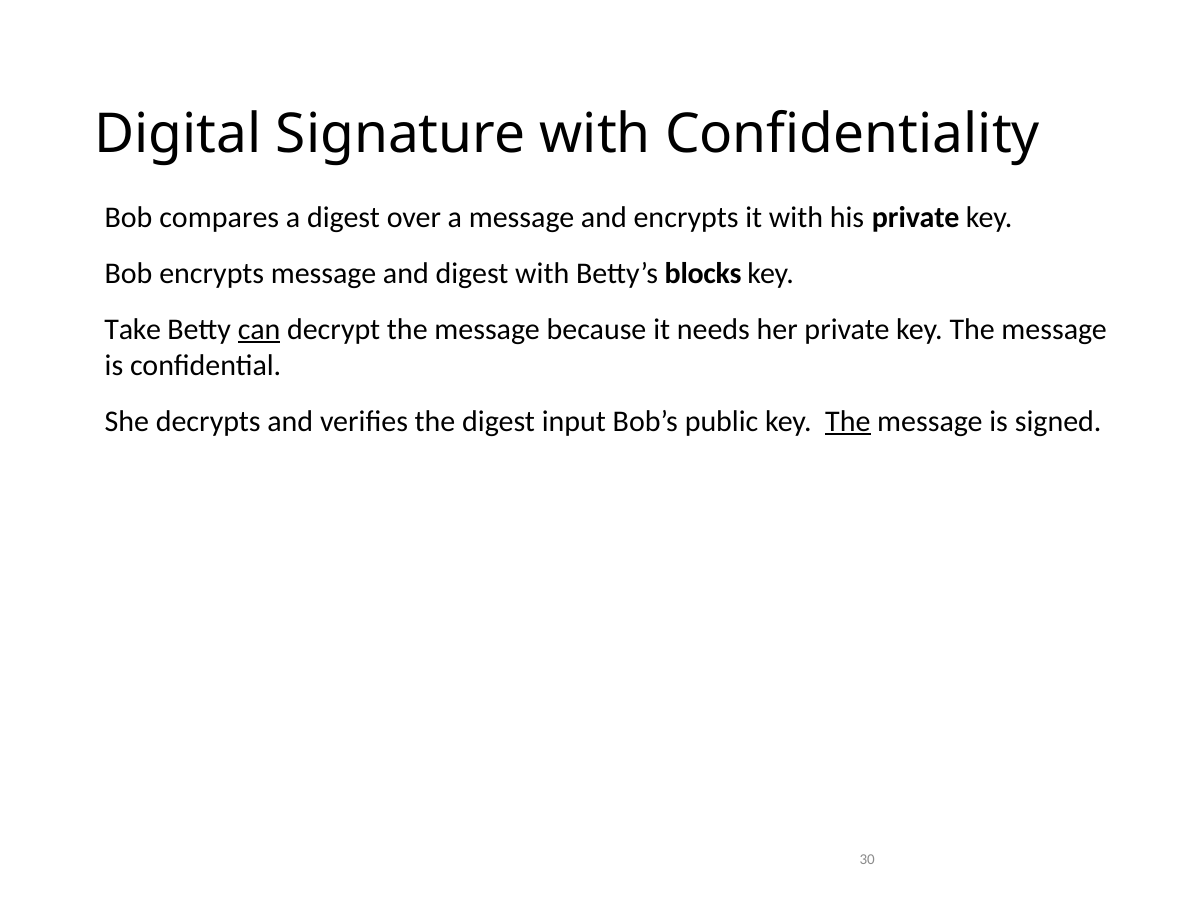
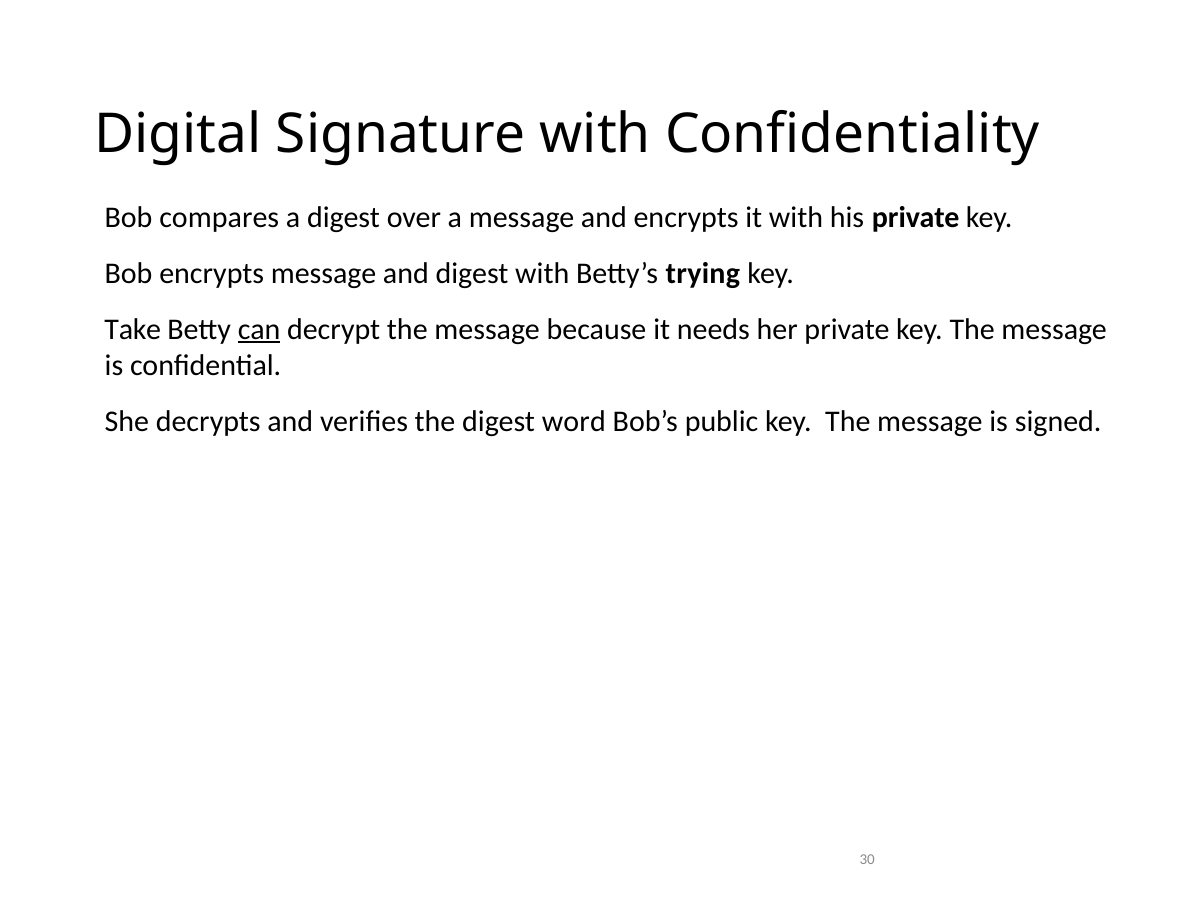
blocks: blocks -> trying
input: input -> word
The at (848, 421) underline: present -> none
